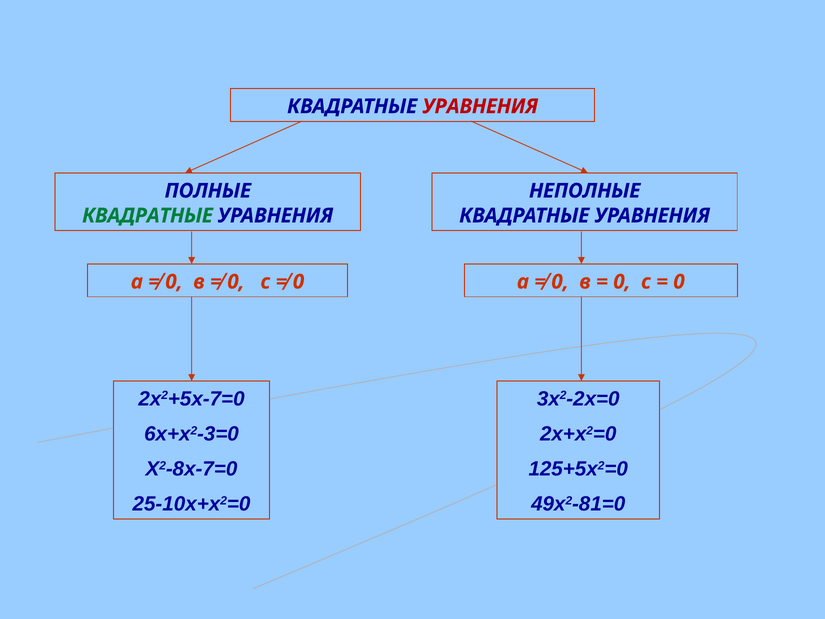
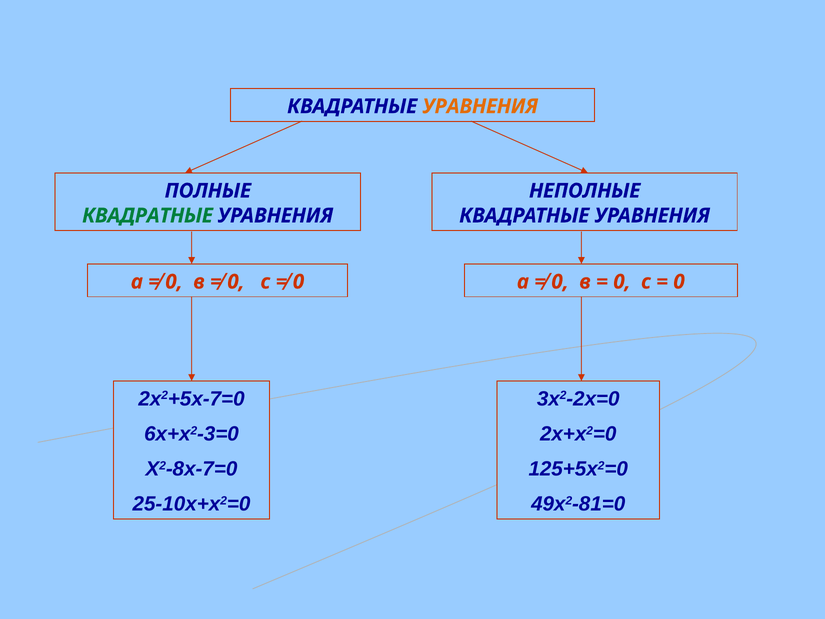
УРАВНЕНИЯ at (480, 106) colour: red -> orange
